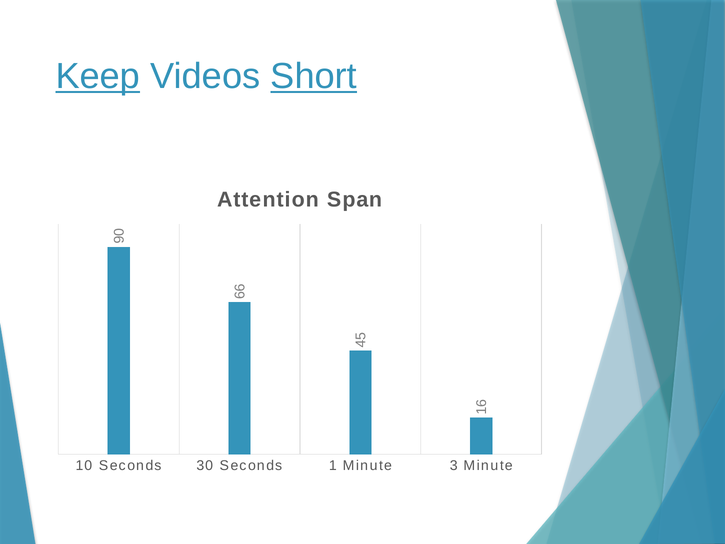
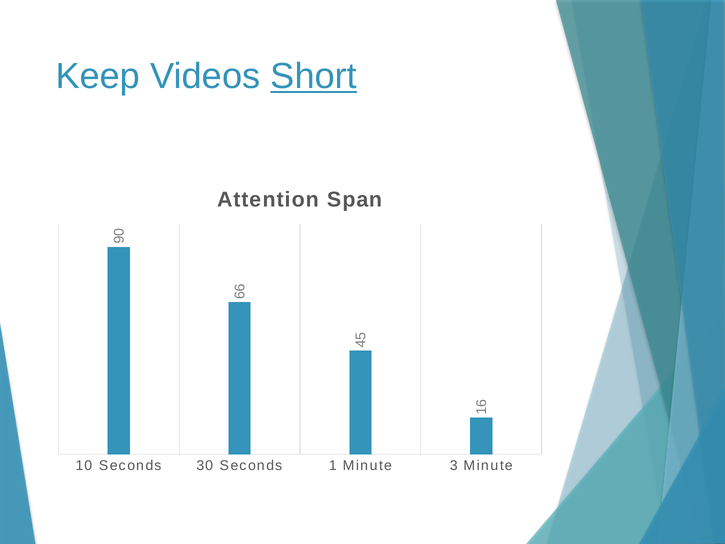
Keep underline: present -> none
